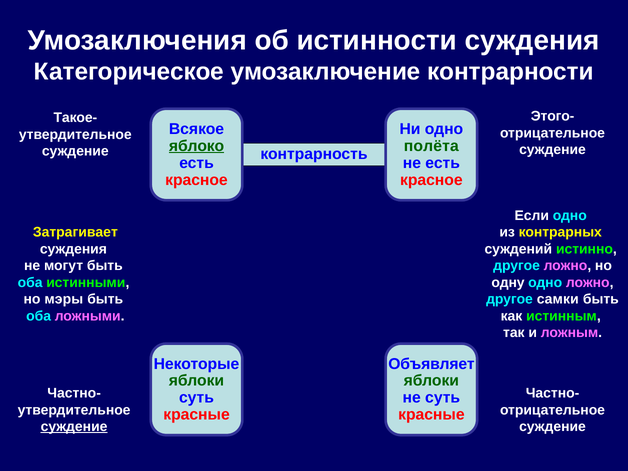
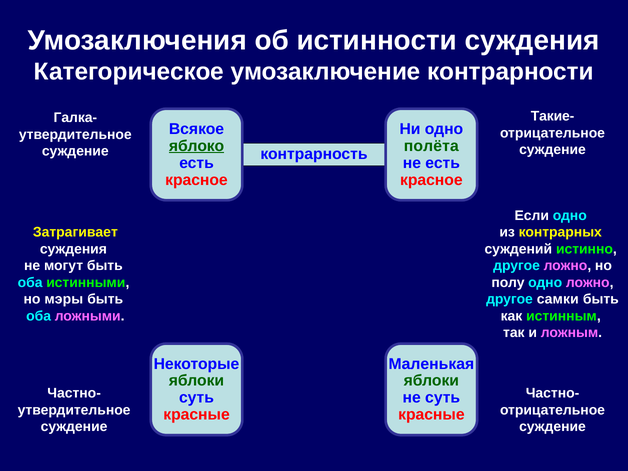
Этого-: Этого- -> Такие-
Такое-: Такое- -> Галка-
одну: одну -> полу
Объявляет: Объявляет -> Маленькая
суждение at (74, 427) underline: present -> none
